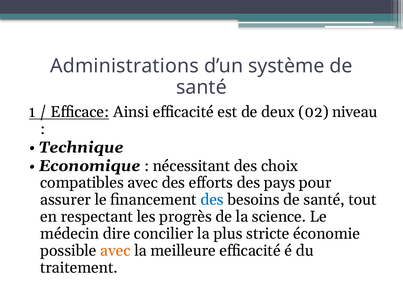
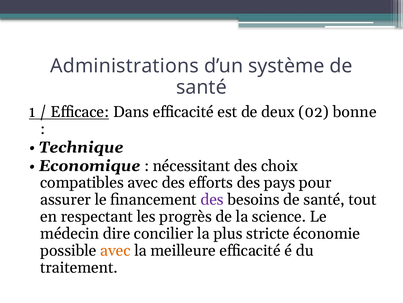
Ainsi: Ainsi -> Dans
niveau: niveau -> bonne
des at (212, 199) colour: blue -> purple
